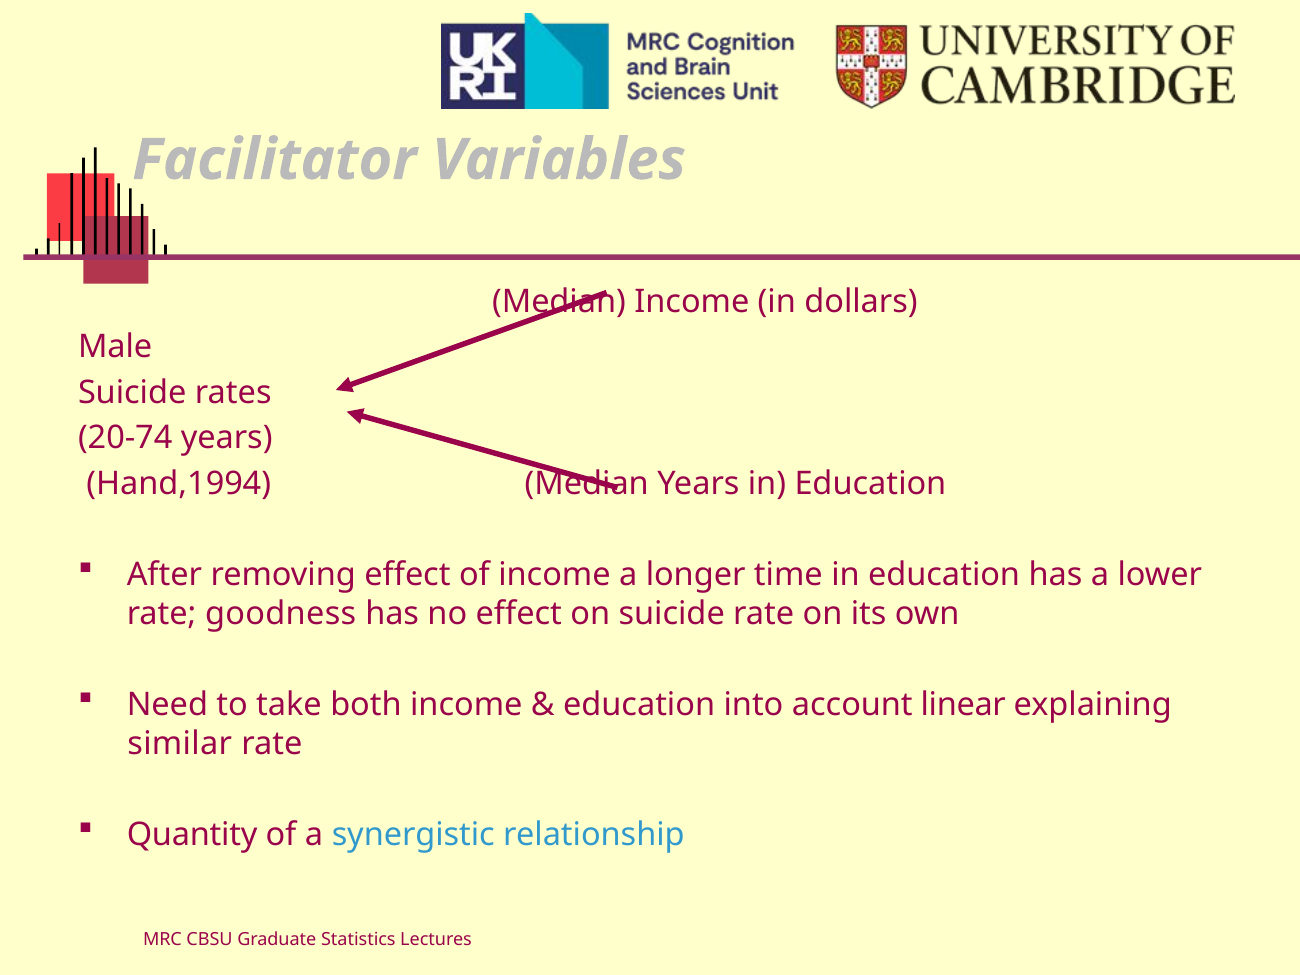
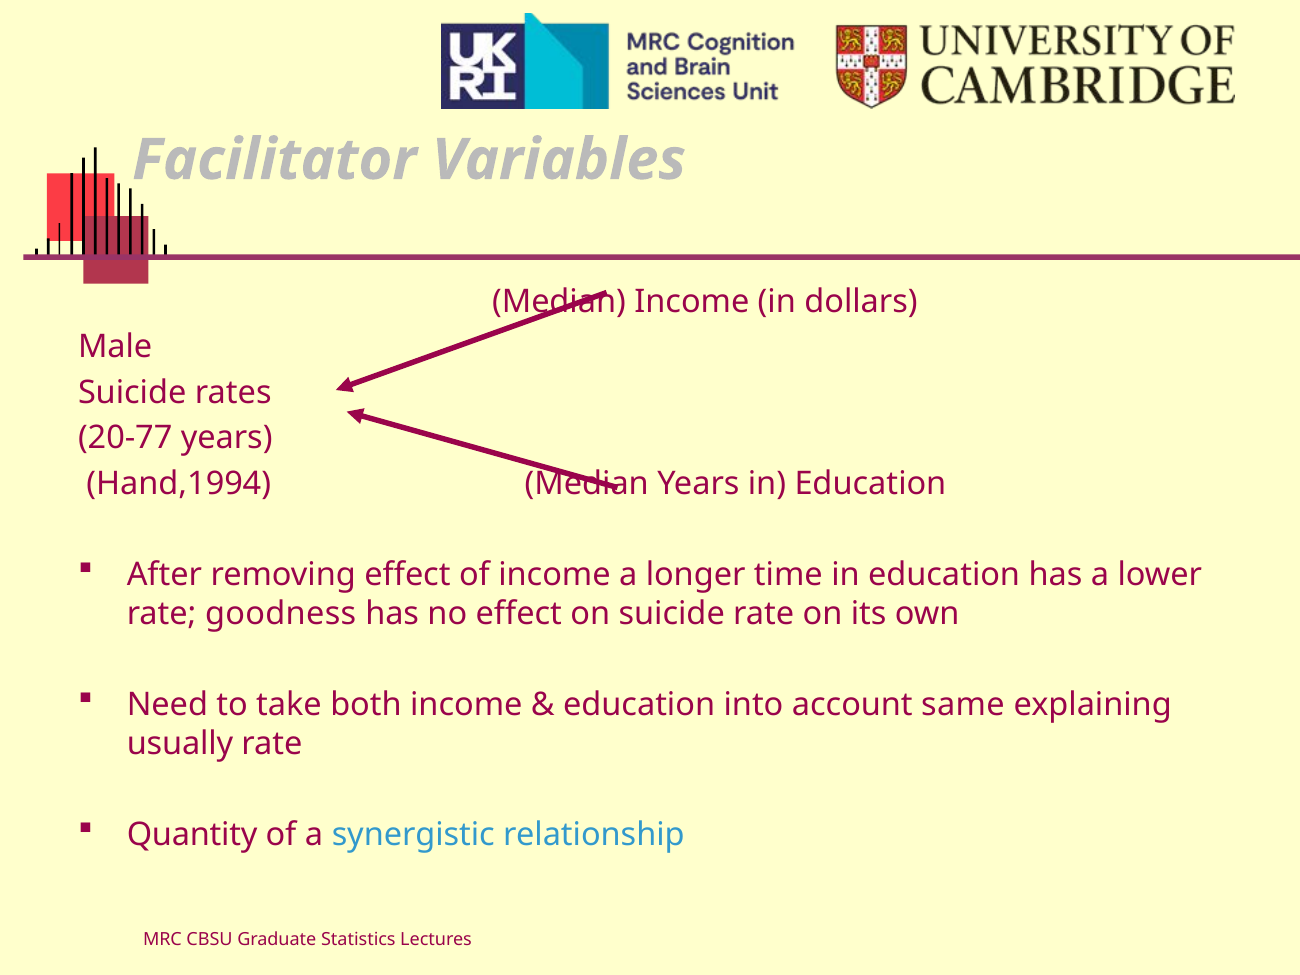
20-74: 20-74 -> 20-77
linear: linear -> same
similar: similar -> usually
